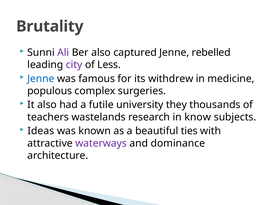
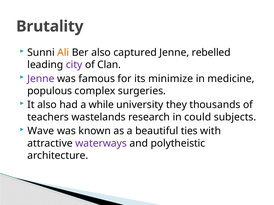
Ali colour: purple -> orange
Less: Less -> Clan
Jenne at (41, 79) colour: blue -> purple
withdrew: withdrew -> minimize
futile: futile -> while
know: know -> could
Ideas: Ideas -> Wave
dominance: dominance -> polytheistic
